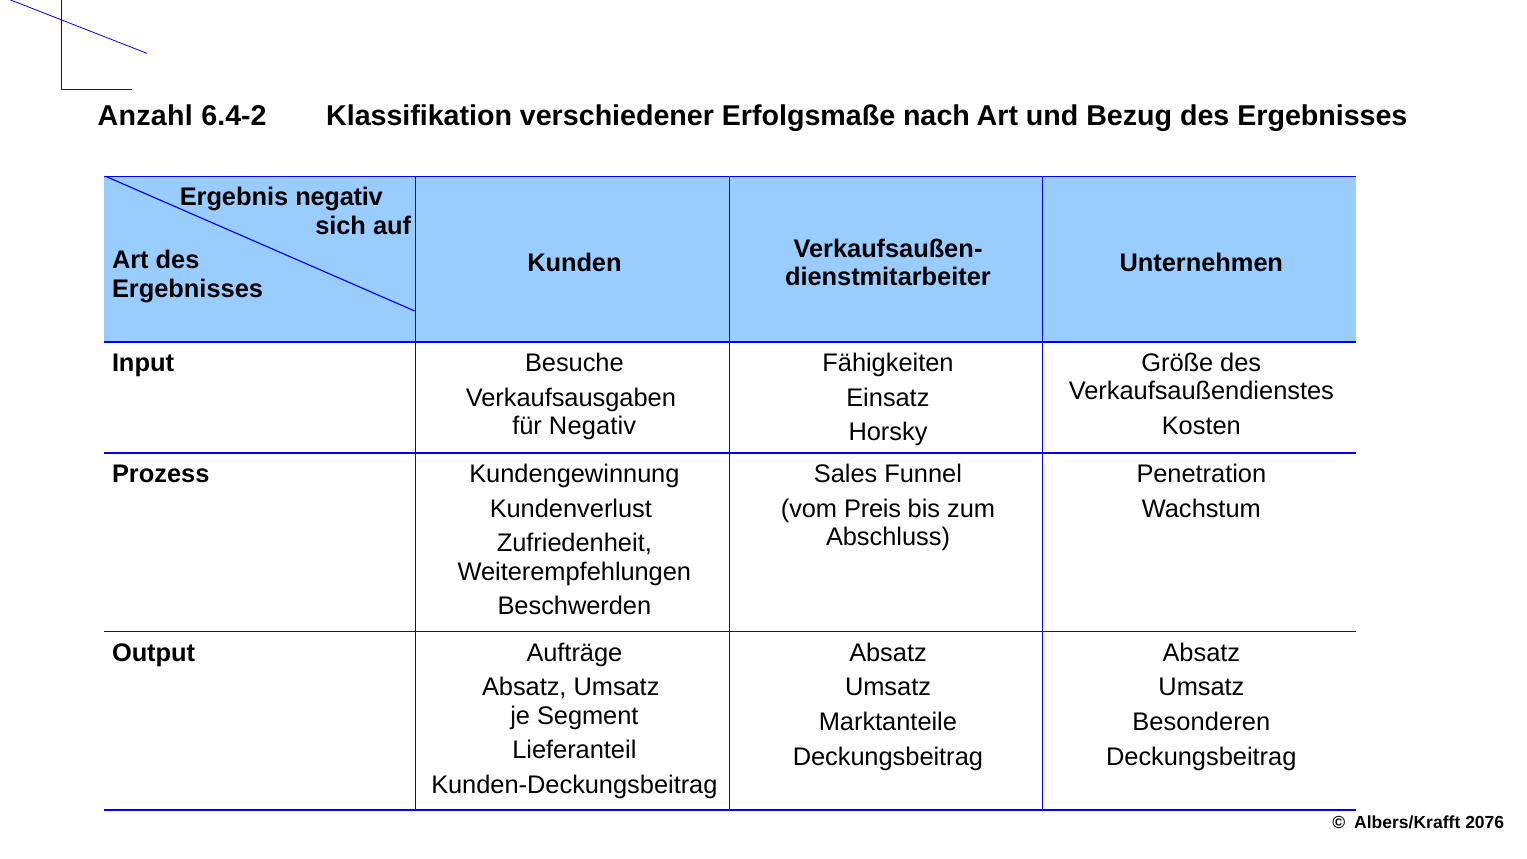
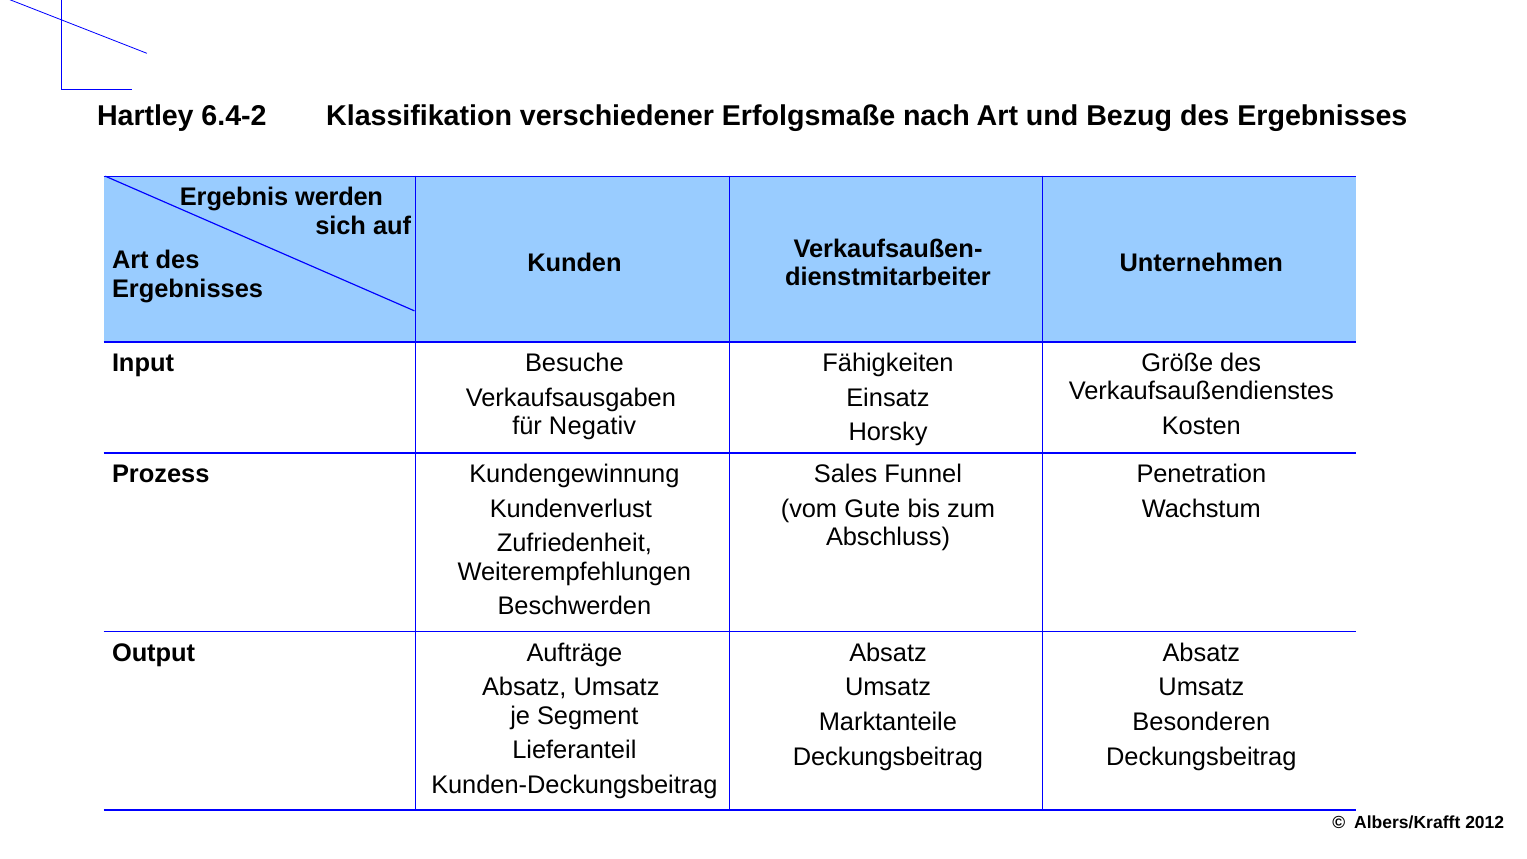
Anzahl: Anzahl -> Hartley
Ergebnis negativ: negativ -> werden
Preis: Preis -> Gute
2076: 2076 -> 2012
